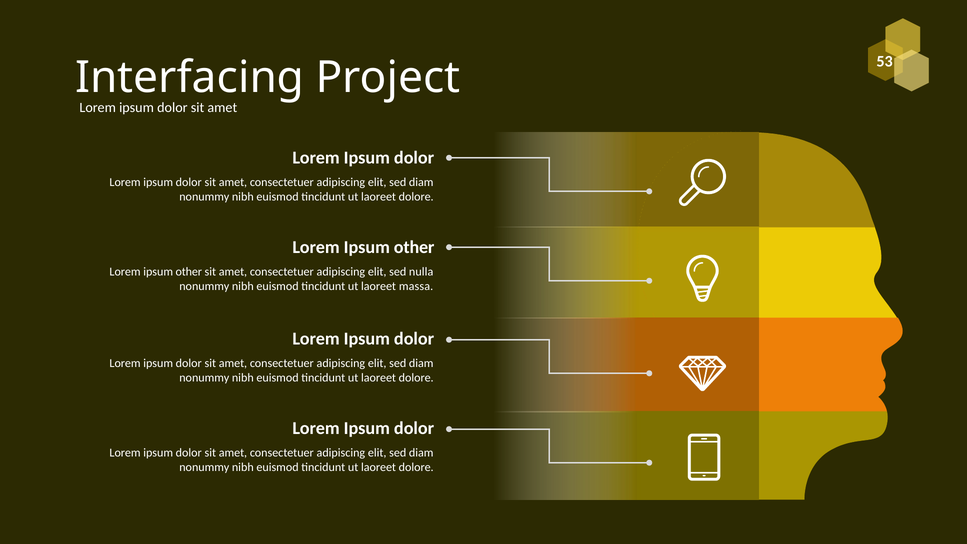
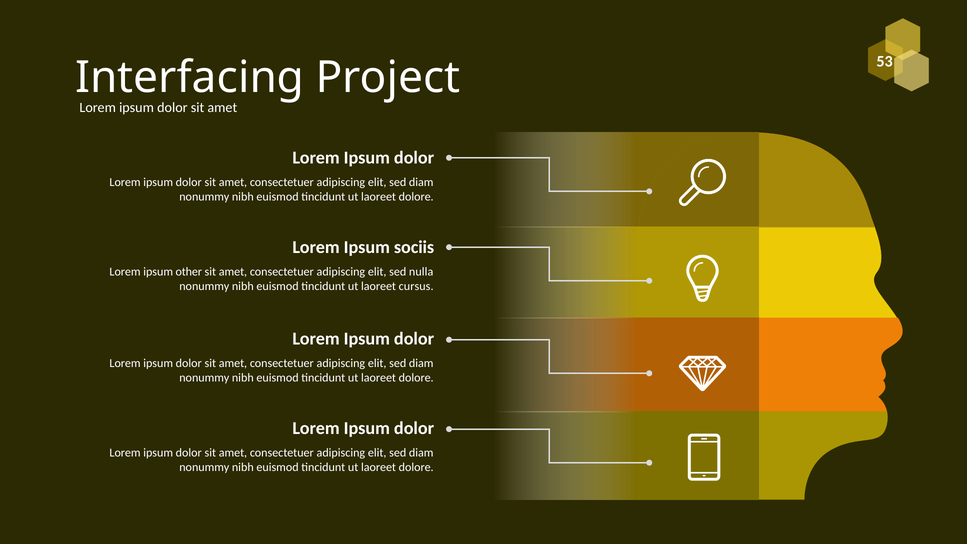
other at (414, 247): other -> sociis
massa: massa -> cursus
